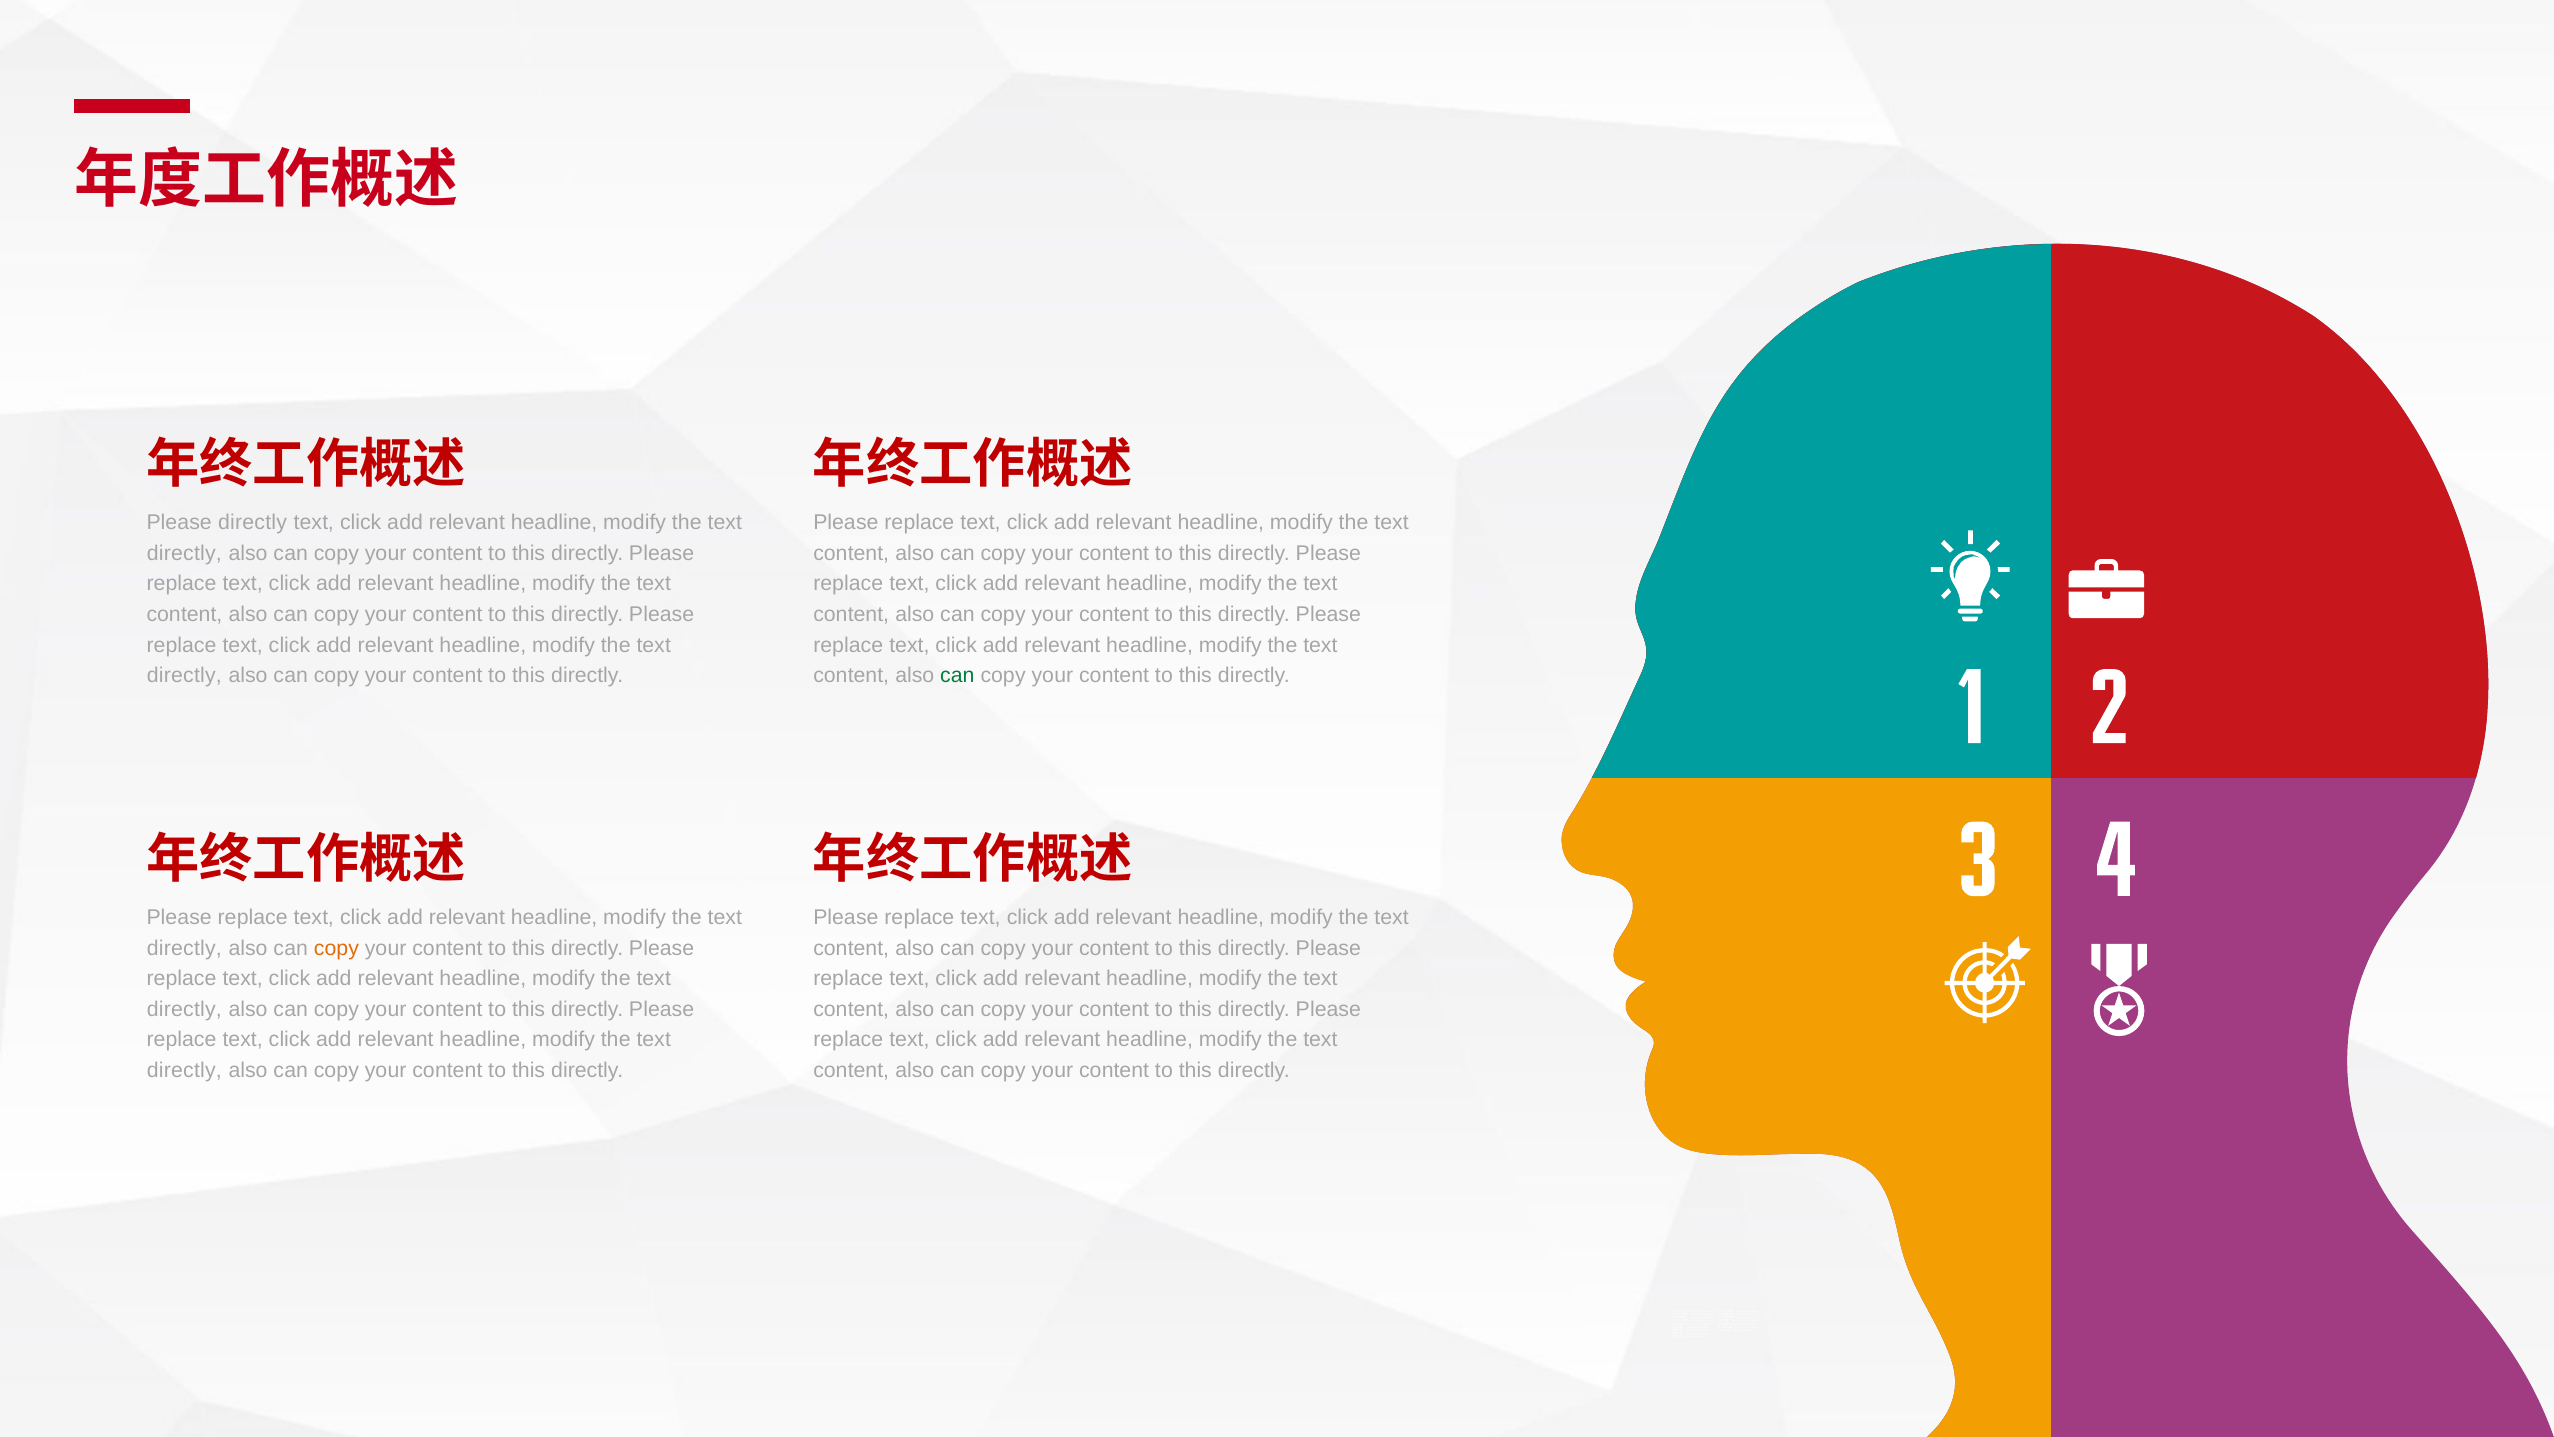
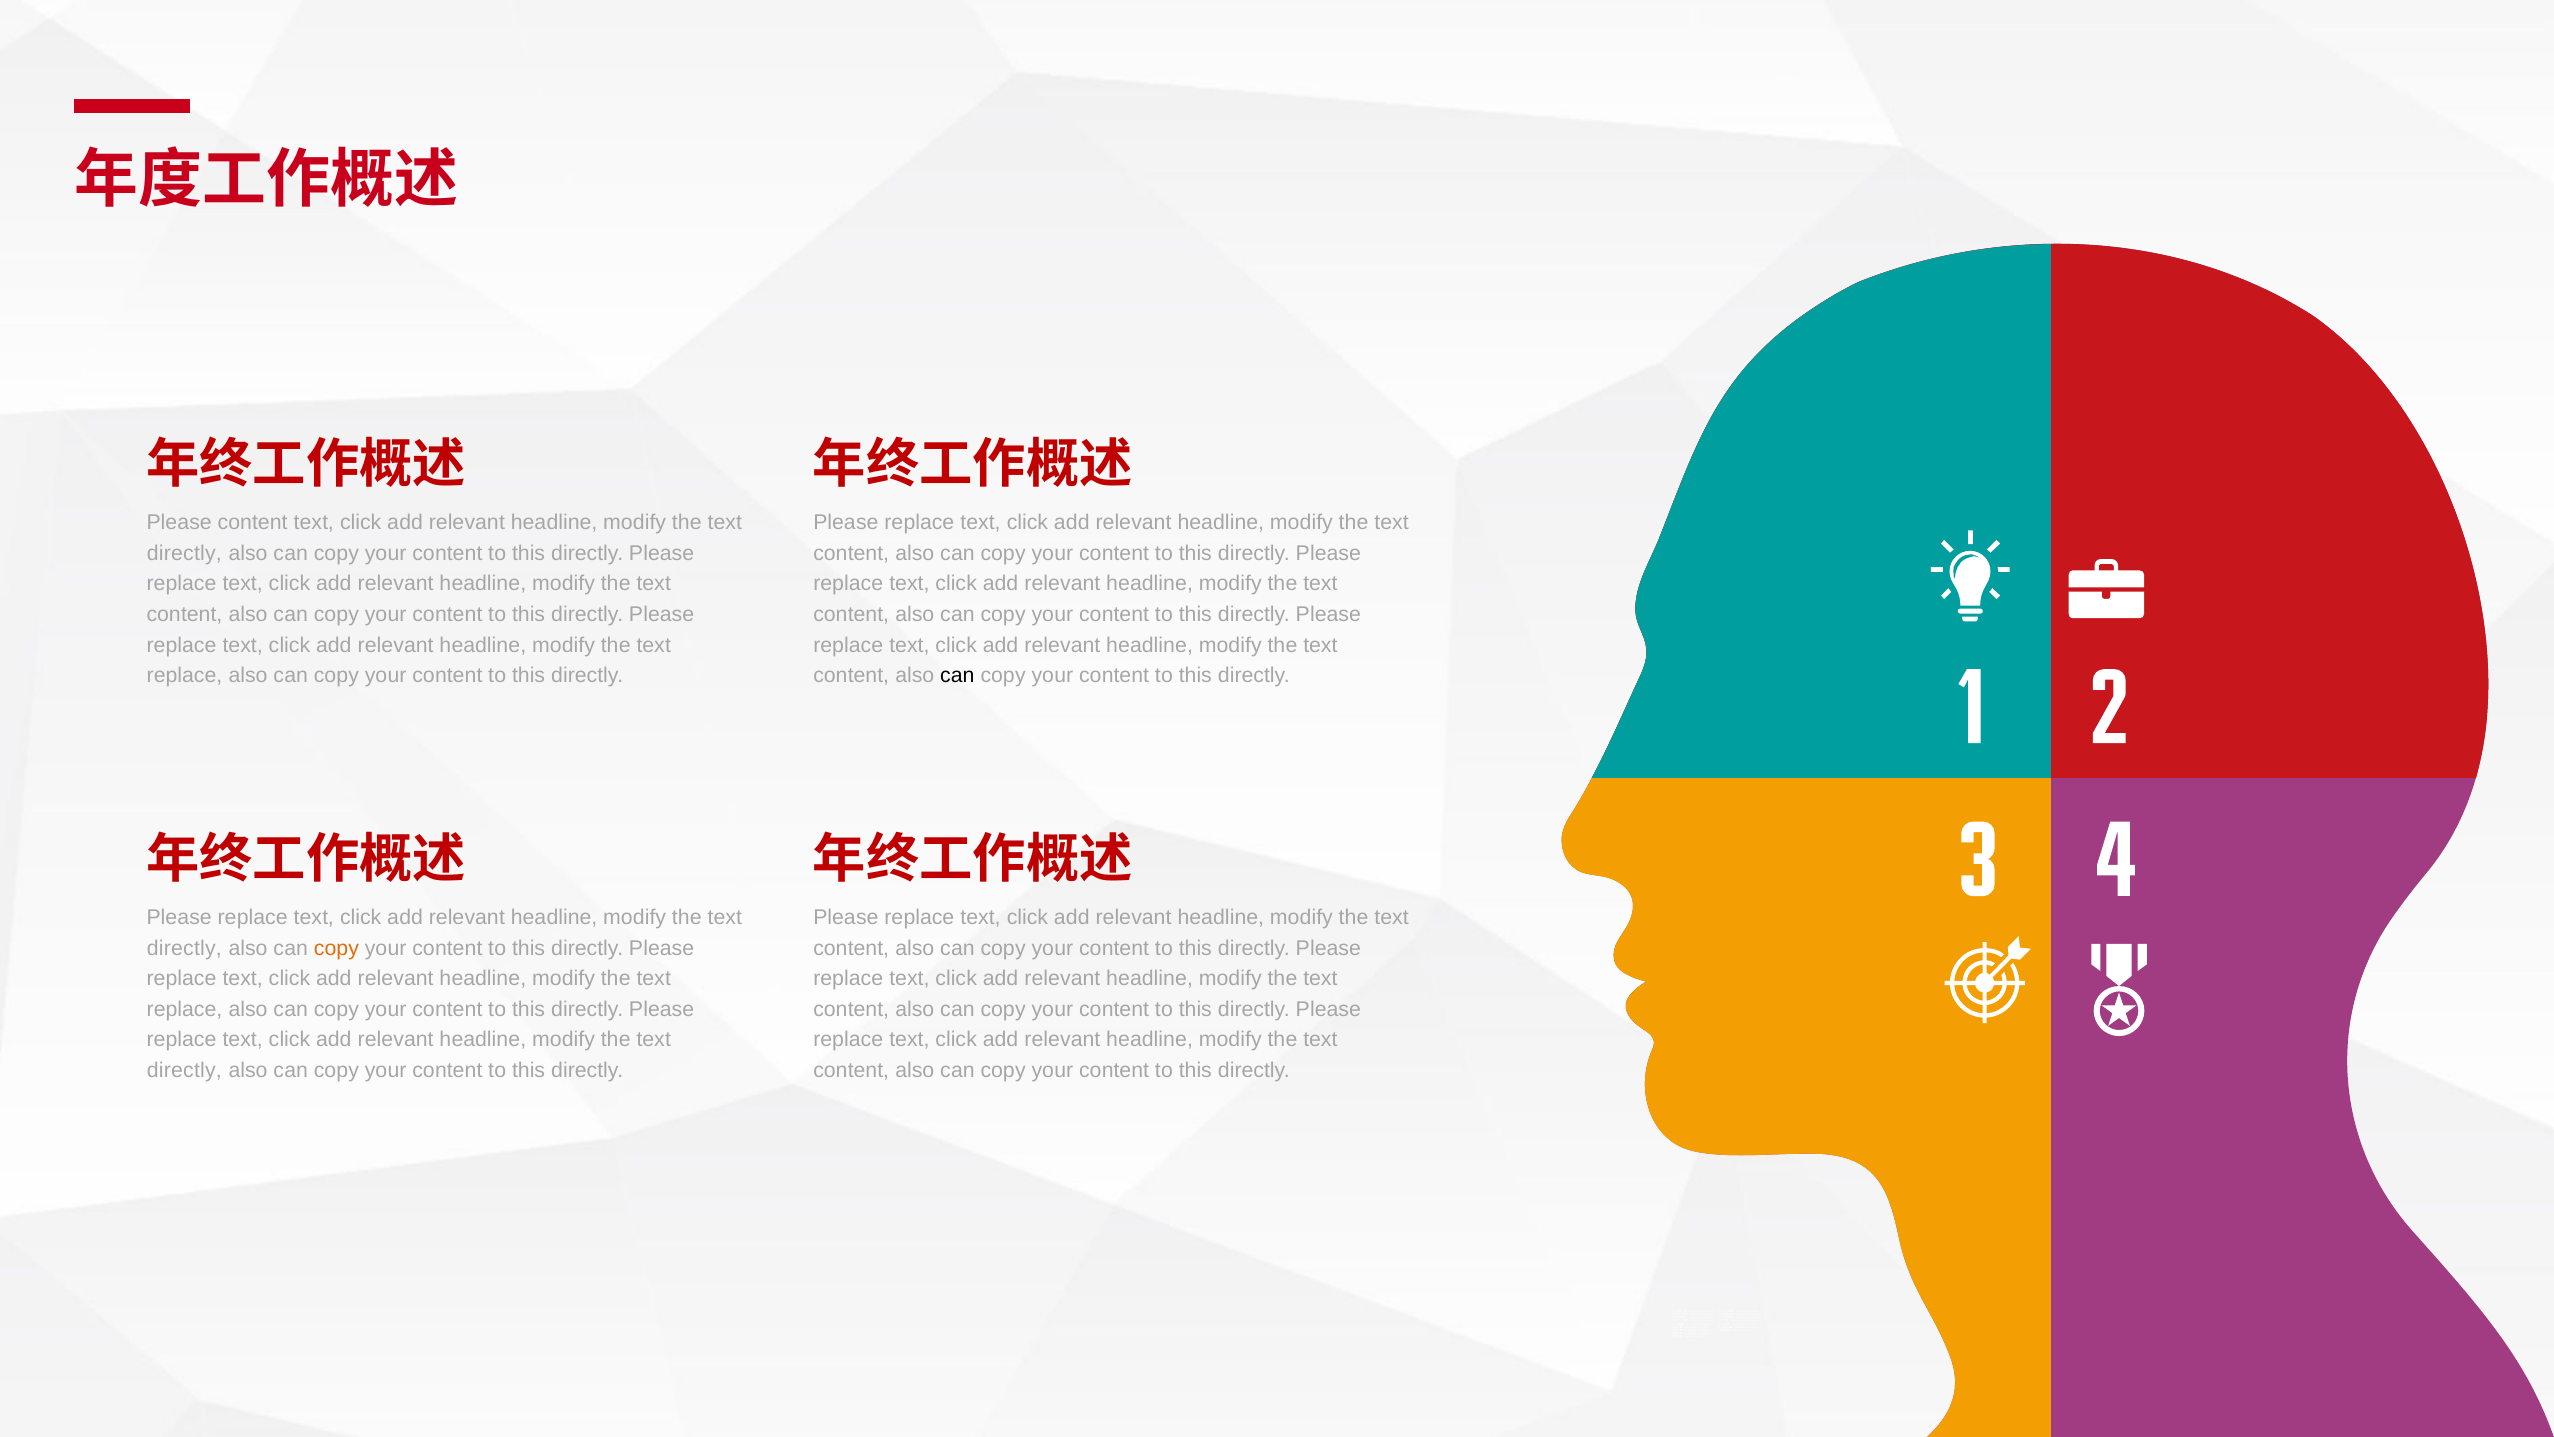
Please directly: directly -> content
directly at (184, 675): directly -> replace
can at (957, 675) colour: green -> black
directly at (184, 1009): directly -> replace
